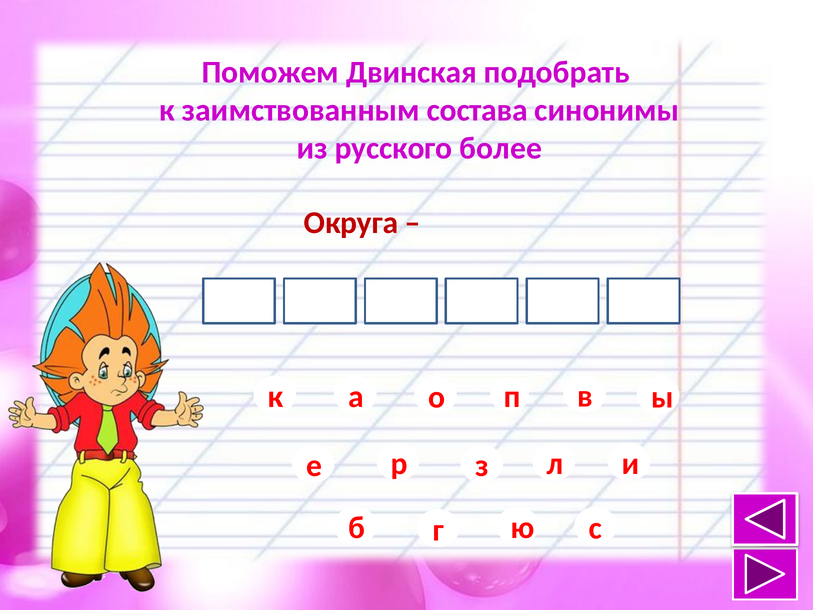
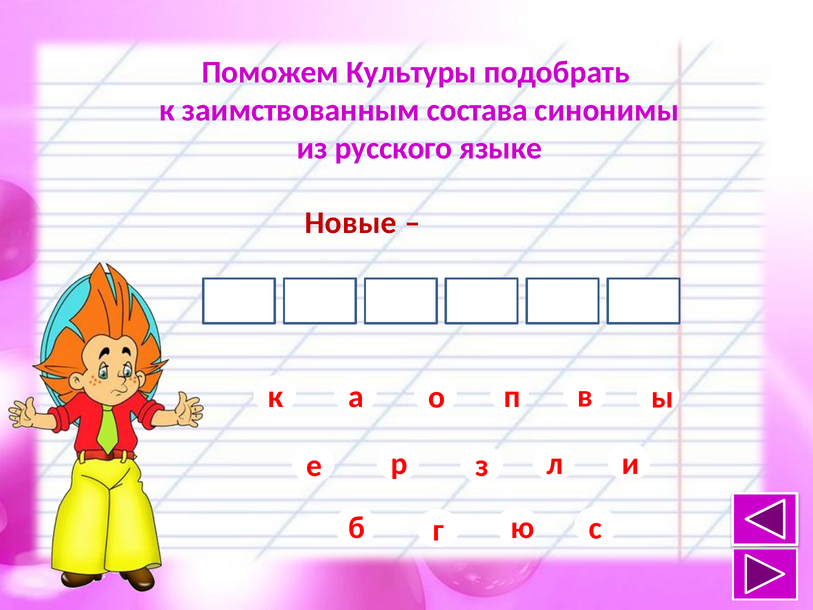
Двинская: Двинская -> Культуры
более: более -> языке
Округа: Округа -> Новые
